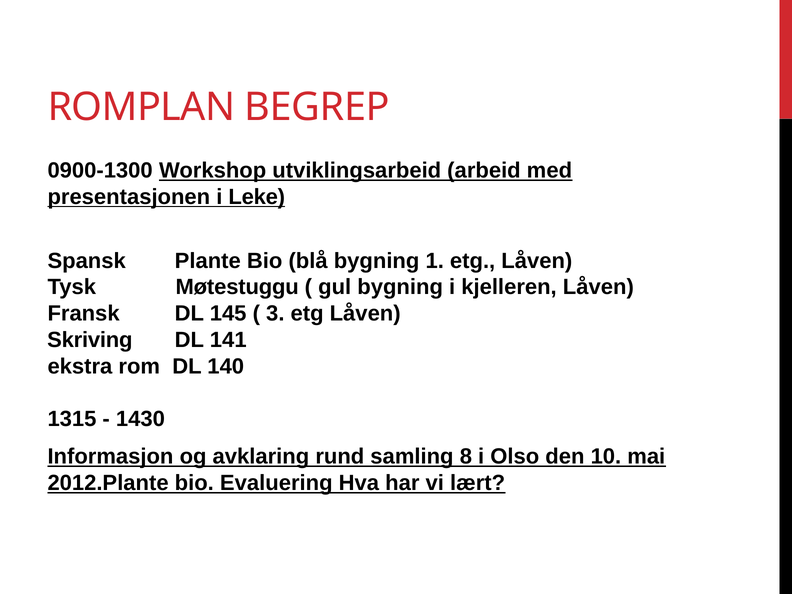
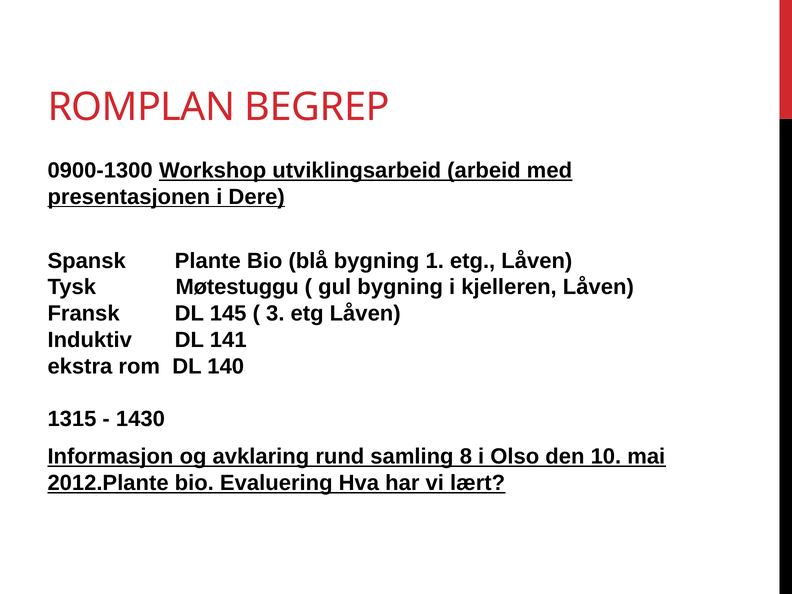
Leke: Leke -> Dere
Skriving: Skriving -> Induktiv
